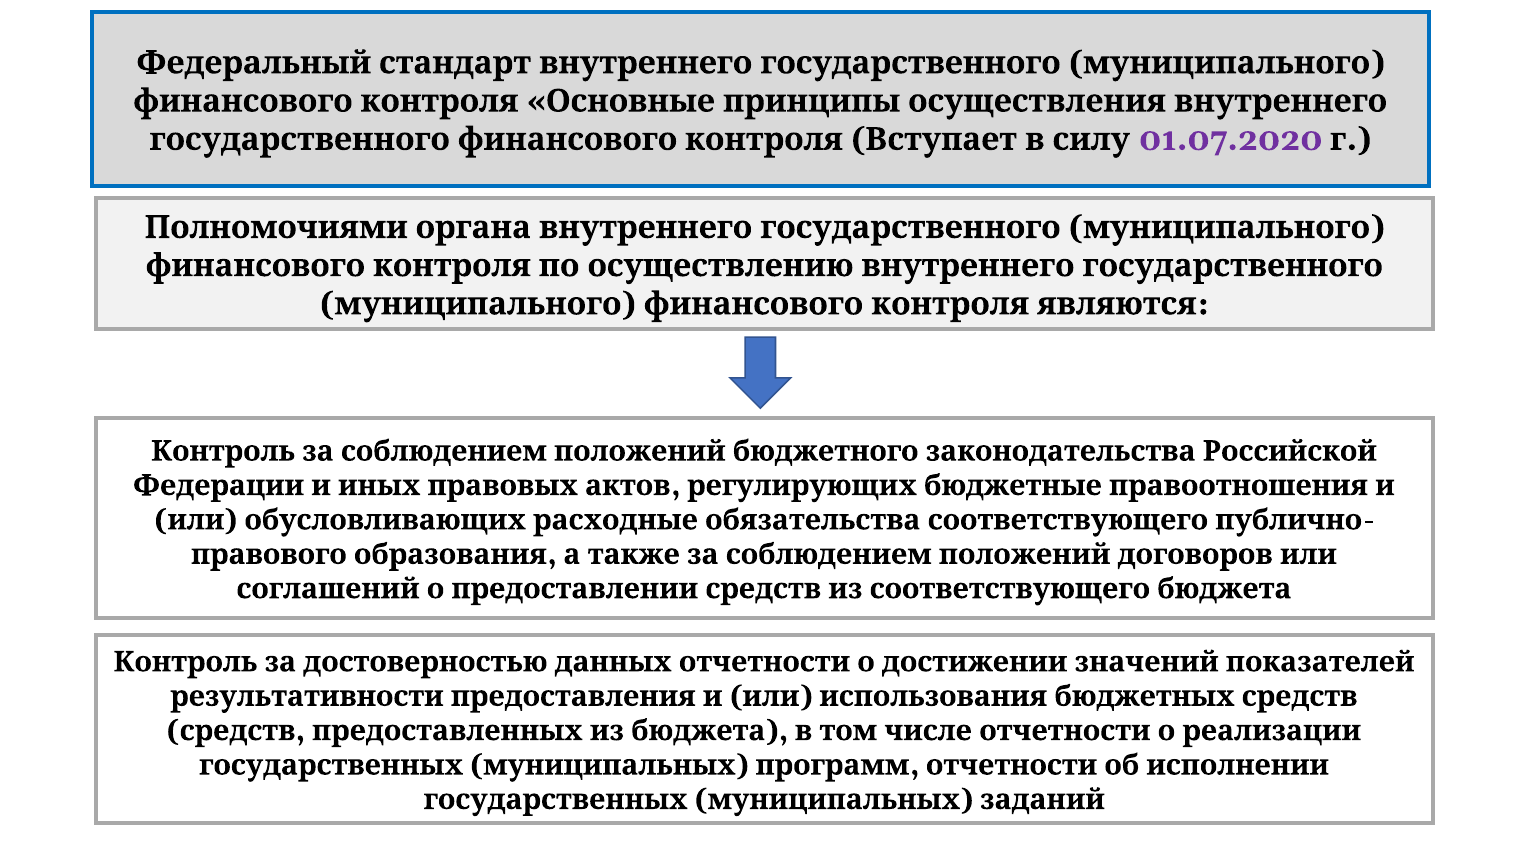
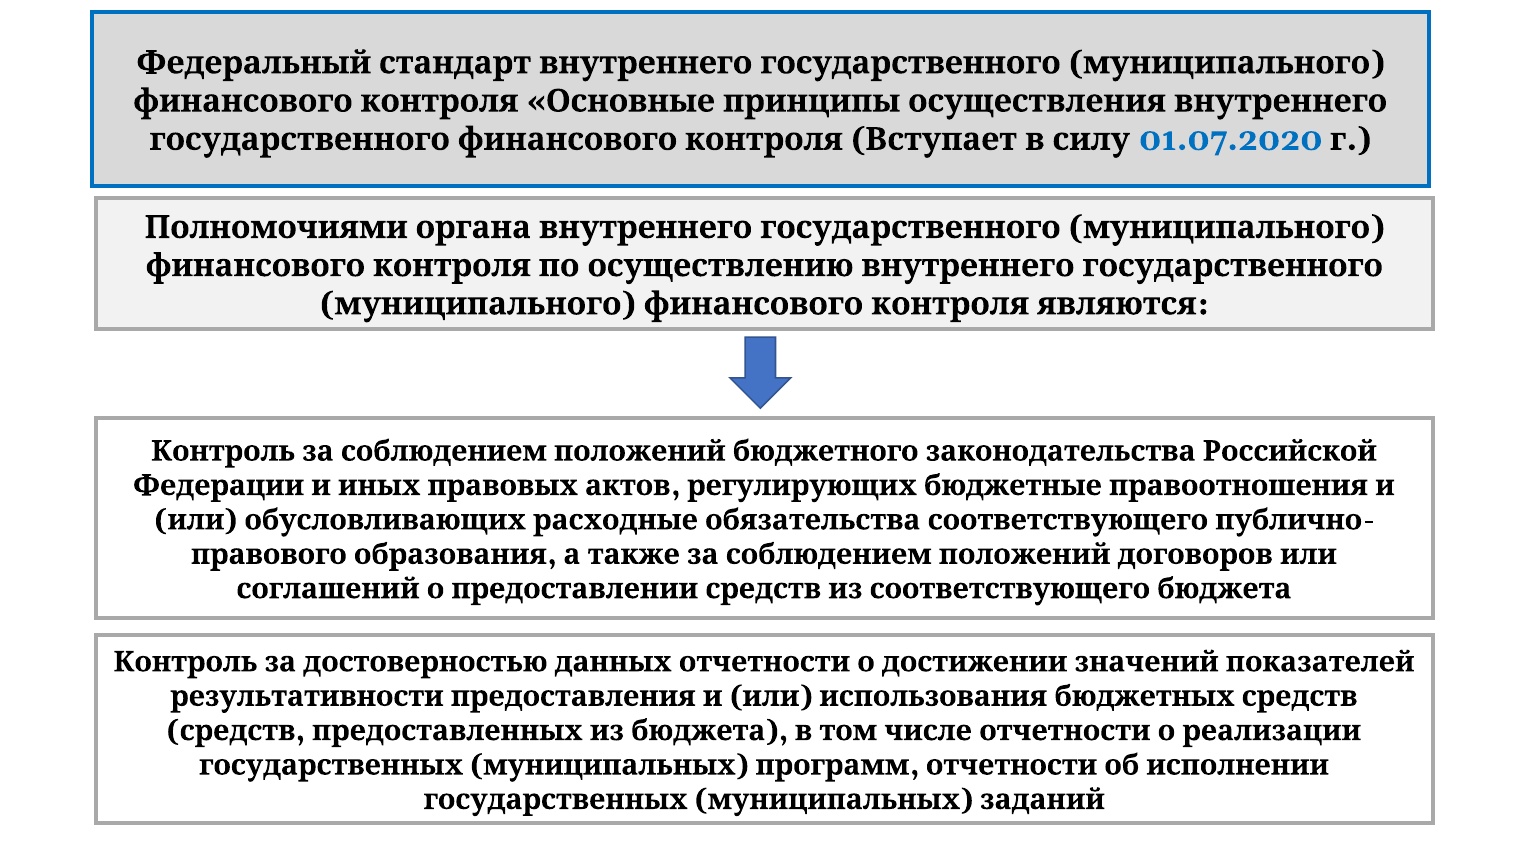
01.07.2020 colour: purple -> blue
